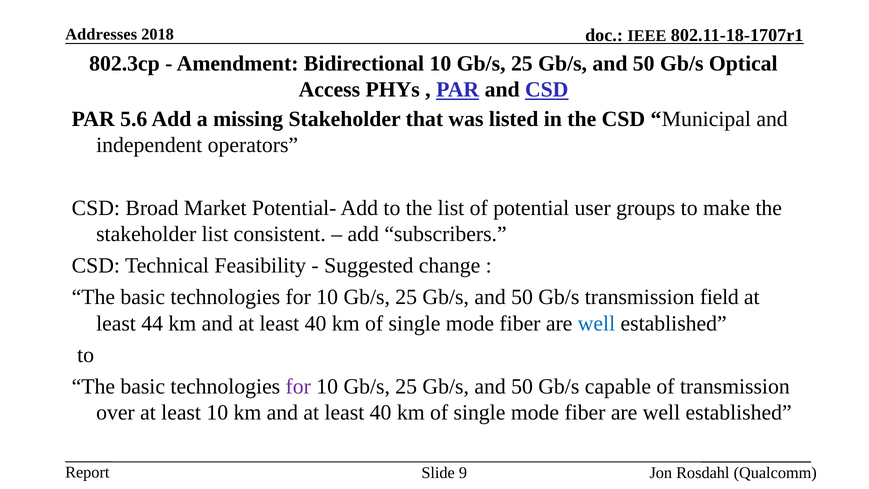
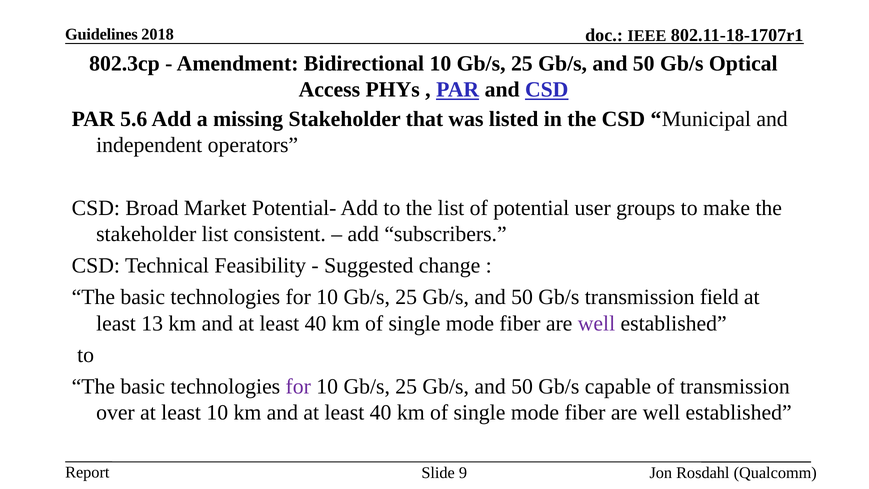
Addresses: Addresses -> Guidelines
44: 44 -> 13
well at (596, 323) colour: blue -> purple
